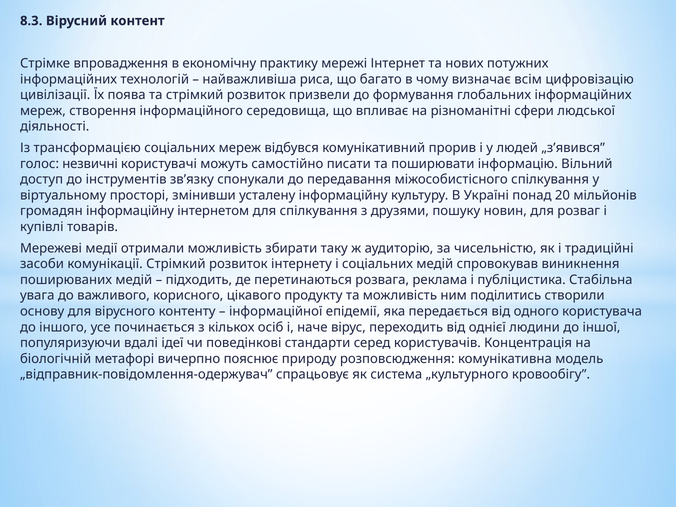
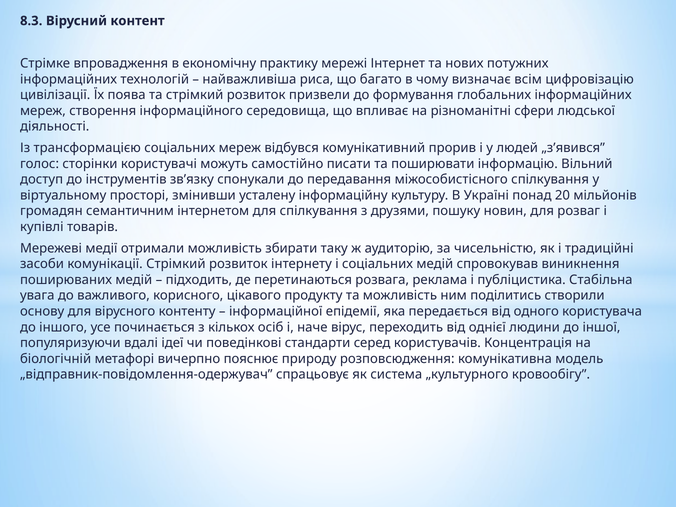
незвичні: незвичні -> сторінки
громадян інформаційну: інформаційну -> семантичним
